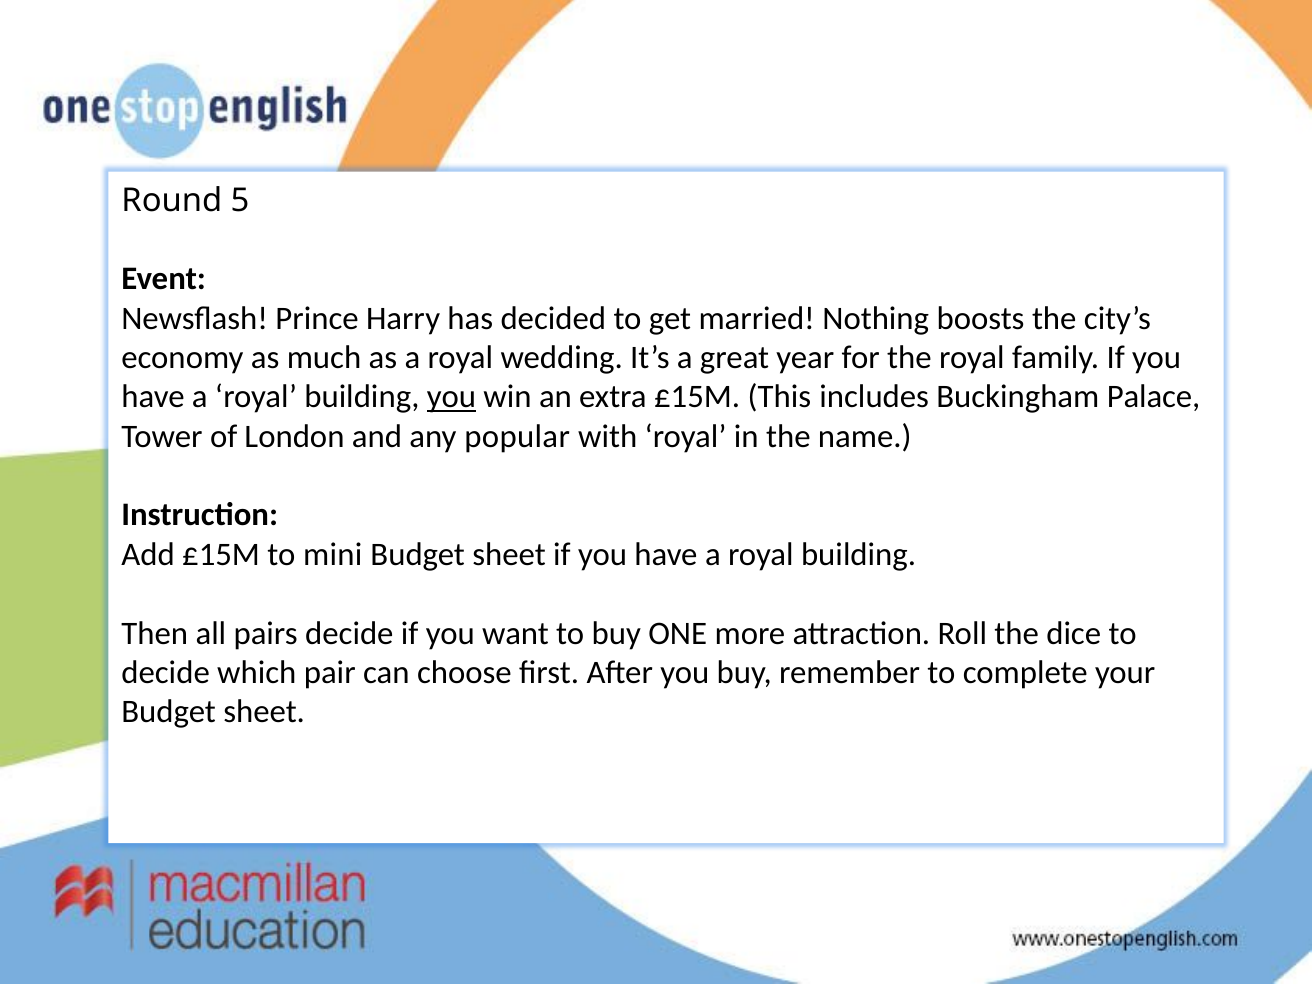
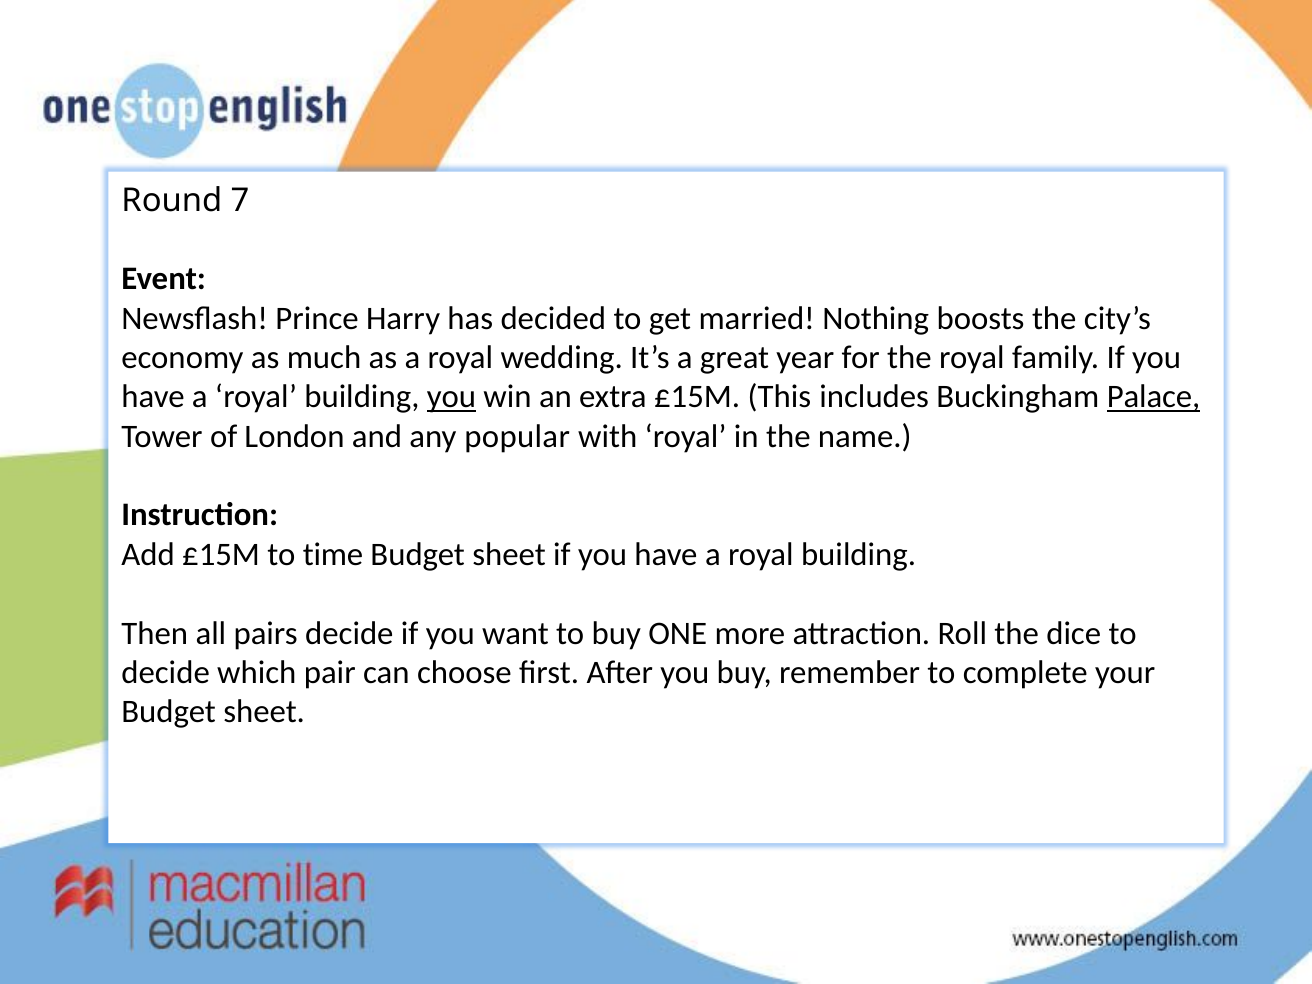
5: 5 -> 7
Palace underline: none -> present
mini: mini -> time
